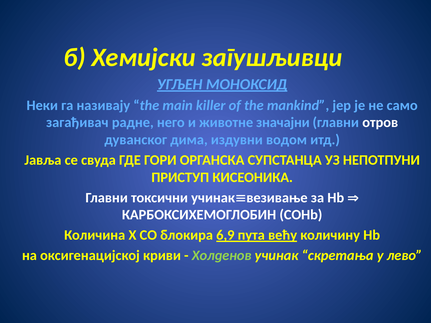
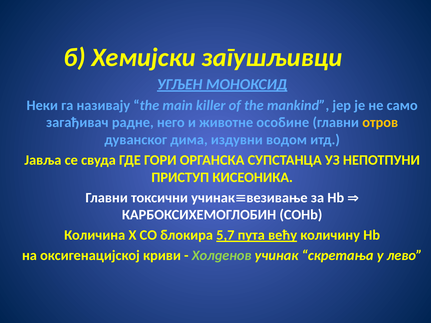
значајни: значајни -> особине
отров colour: white -> yellow
6,9: 6,9 -> 5,7
